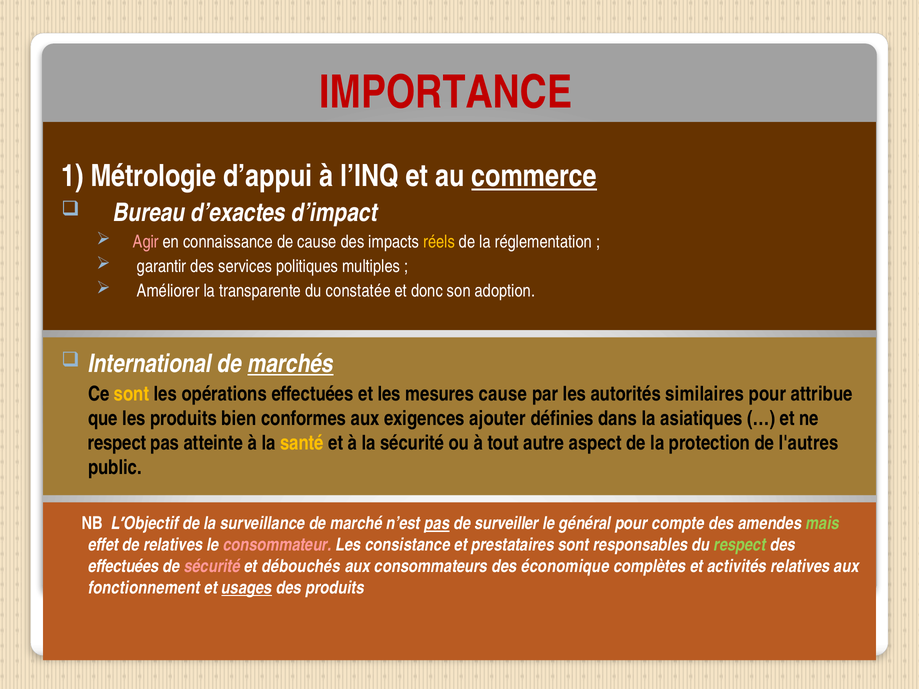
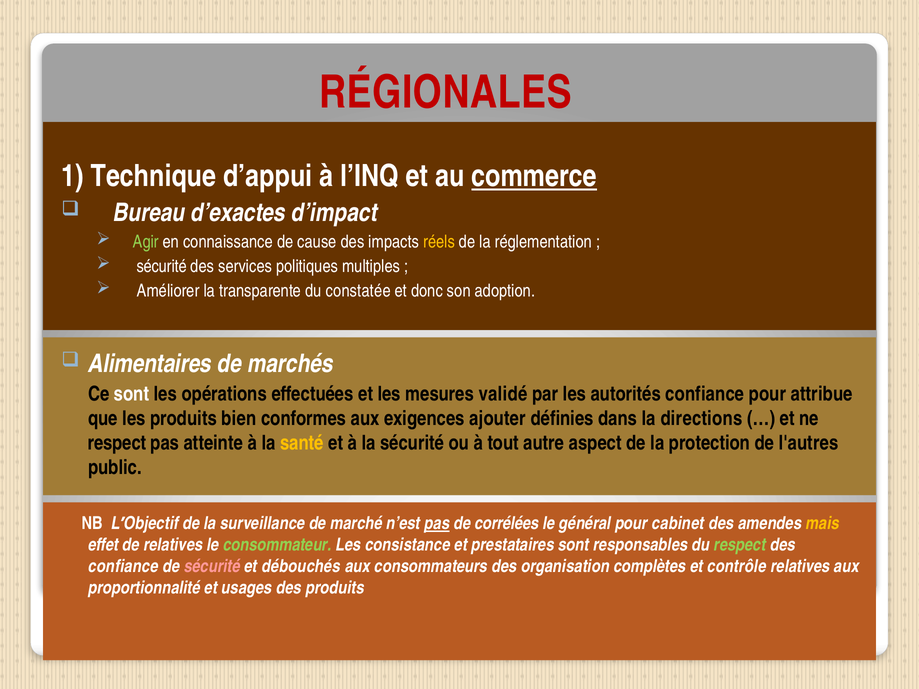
IMPORTANCE: IMPORTANCE -> RÉGIONALES
Métrologie: Métrologie -> Technique
Agir colour: pink -> light green
garantir at (162, 266): garantir -> sécurité
International: International -> Alimentaires
marchés underline: present -> none
sont at (132, 394) colour: yellow -> white
mesures cause: cause -> validé
autorités similaires: similaires -> confiance
asiatiques: asiatiques -> directions
surveiller: surveiller -> corrélées
compte: compte -> cabinet
mais colour: light green -> yellow
consommateur colour: pink -> light green
effectuées at (124, 567): effectuées -> confiance
économique: économique -> organisation
activités: activités -> contrôle
fonctionnement: fonctionnement -> proportionnalité
usages underline: present -> none
